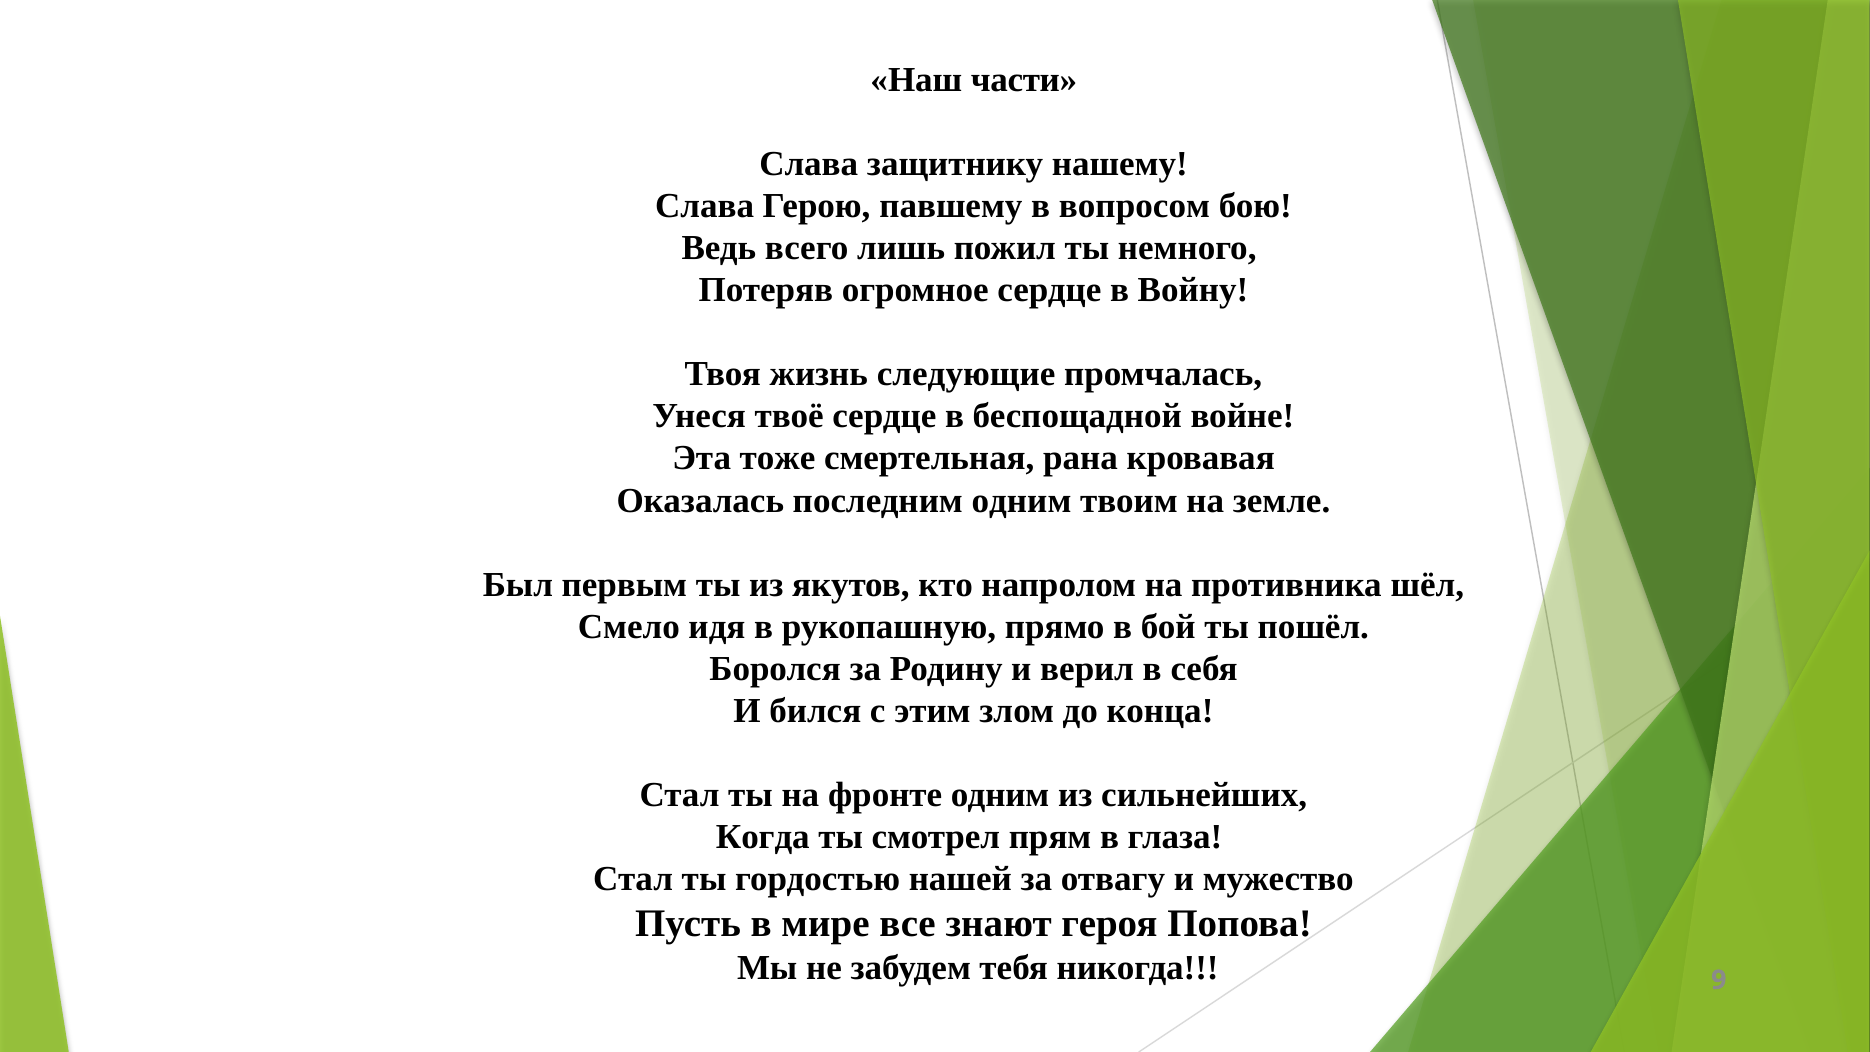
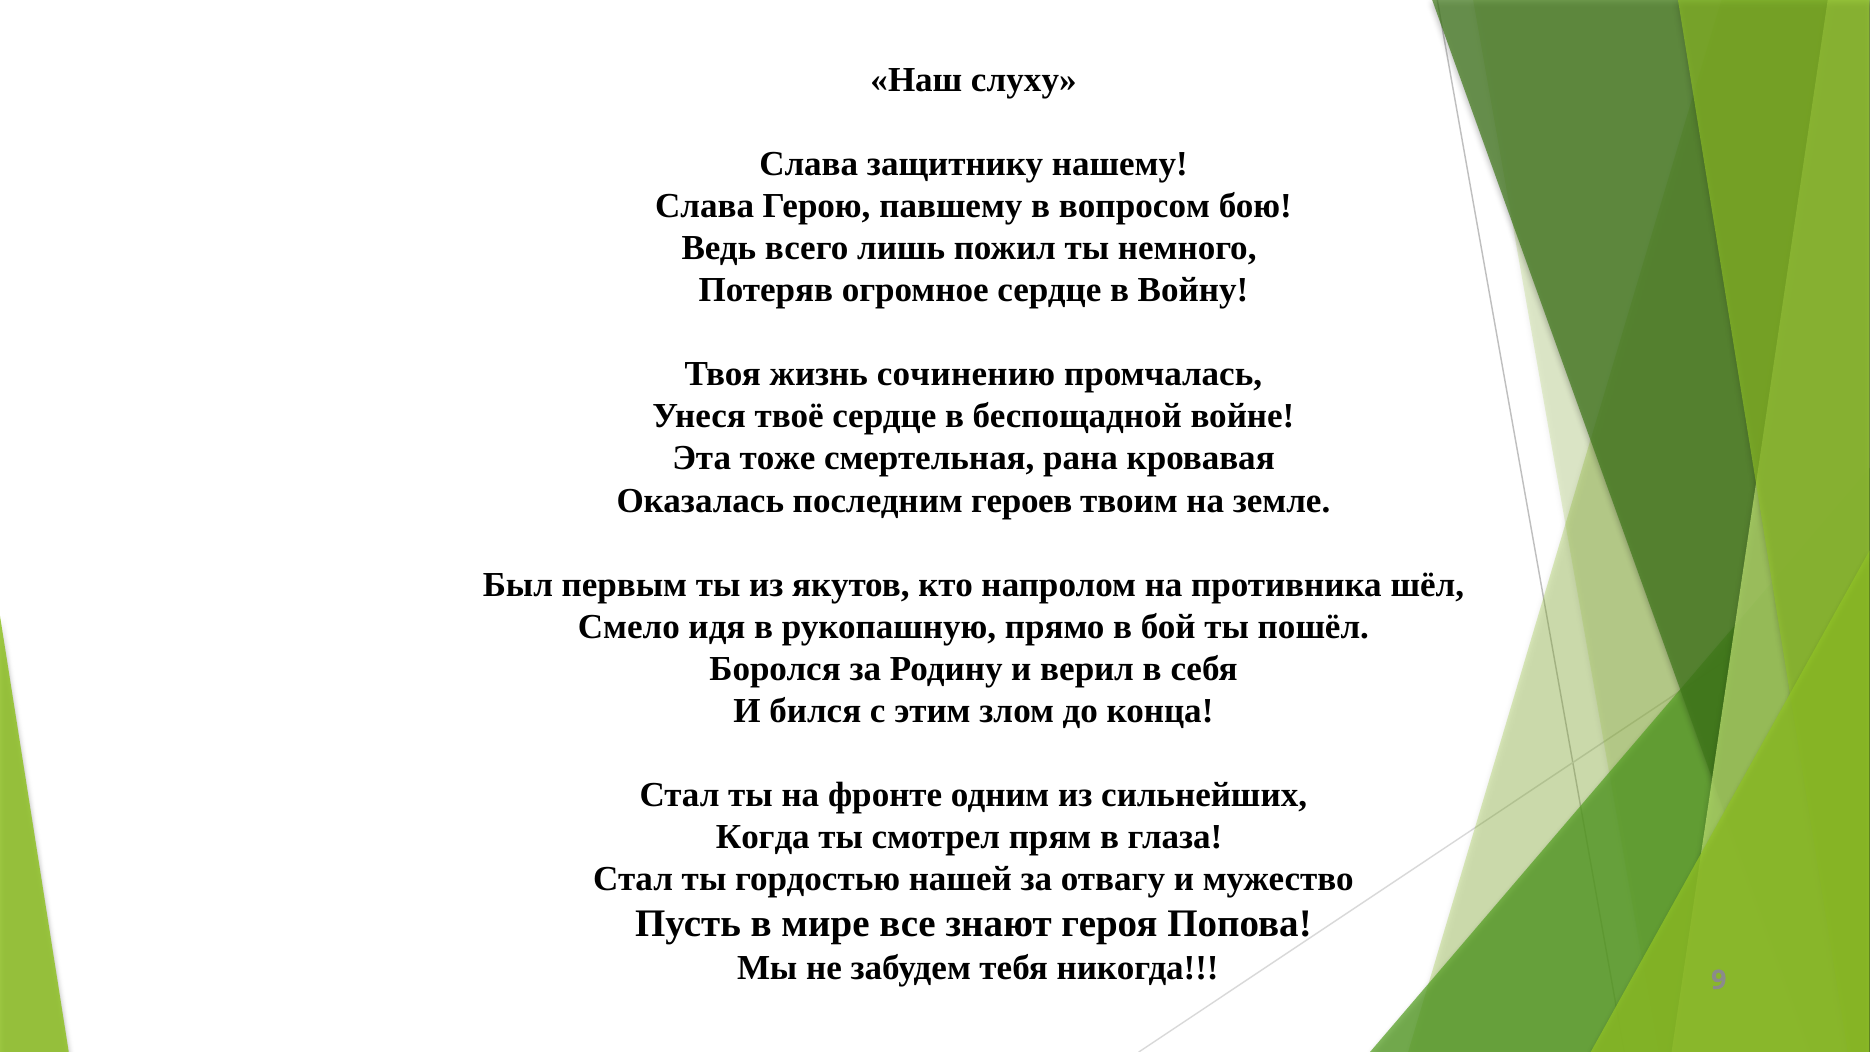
части: части -> слуху
следующие: следующие -> сочинению
последним одним: одним -> героев
